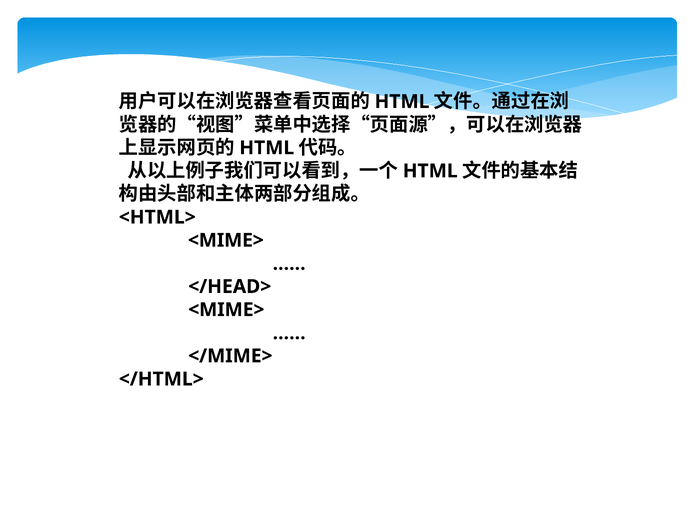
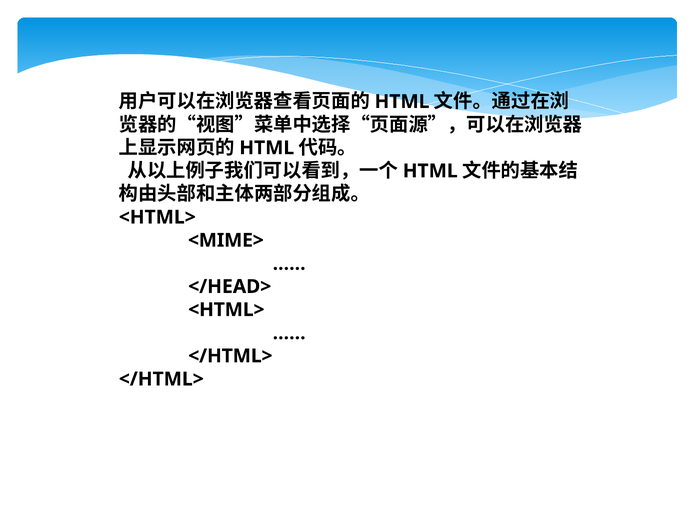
<MIME> at (226, 310): <MIME> -> <HTML>
</MIME> at (230, 356): </MIME> -> </HTML>
